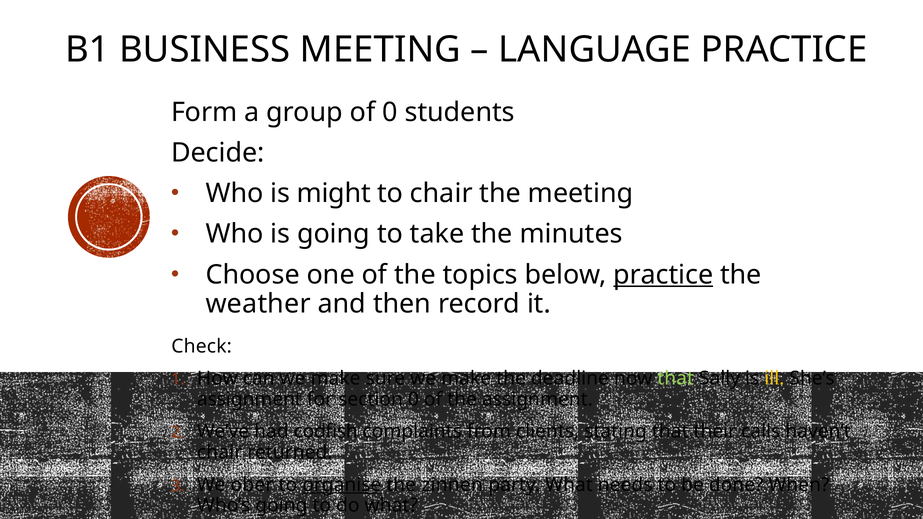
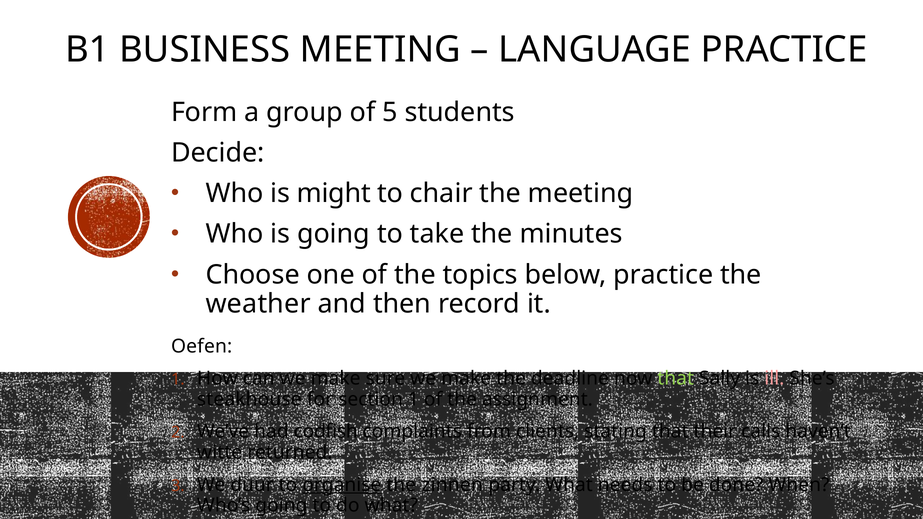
of 0: 0 -> 5
practice at (663, 275) underline: present -> none
Check: Check -> Oefen
ill colour: yellow -> pink
assignment at (249, 399): assignment -> steakhouse
section 0: 0 -> 1
chair at (220, 453): chair -> witte
ober: ober -> duur
